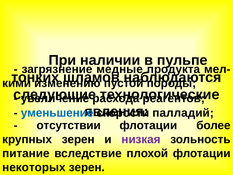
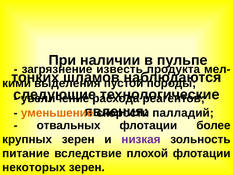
медные: медные -> известь
изменению: изменению -> выделения
уменьшение colour: blue -> orange
отсутствии: отсутствии -> отвальных
